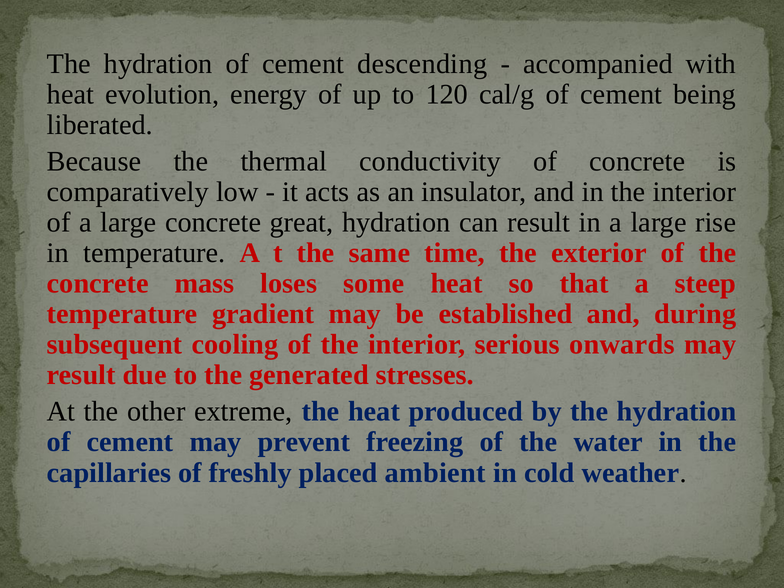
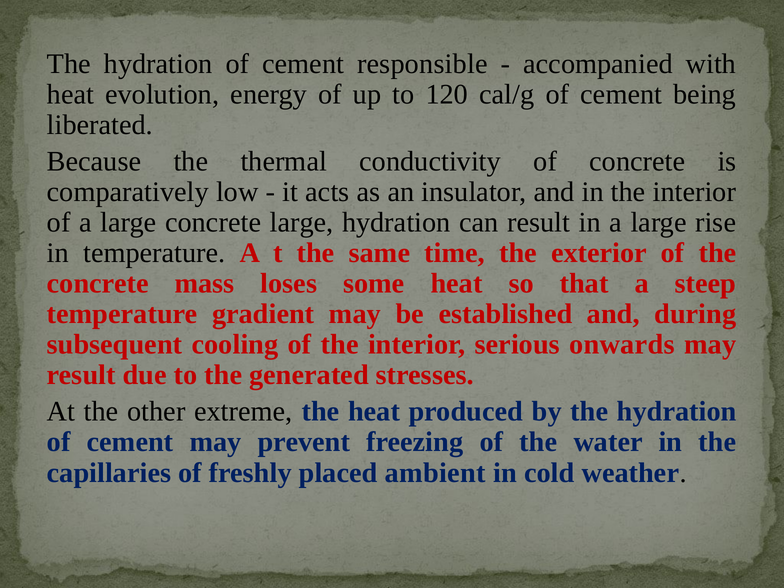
descending: descending -> responsible
concrete great: great -> large
